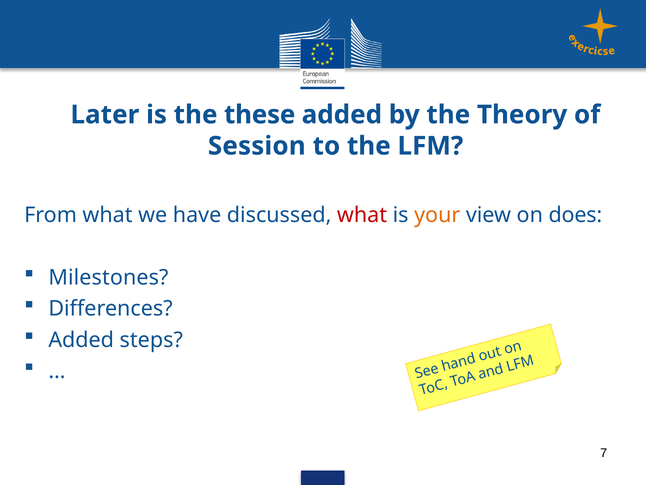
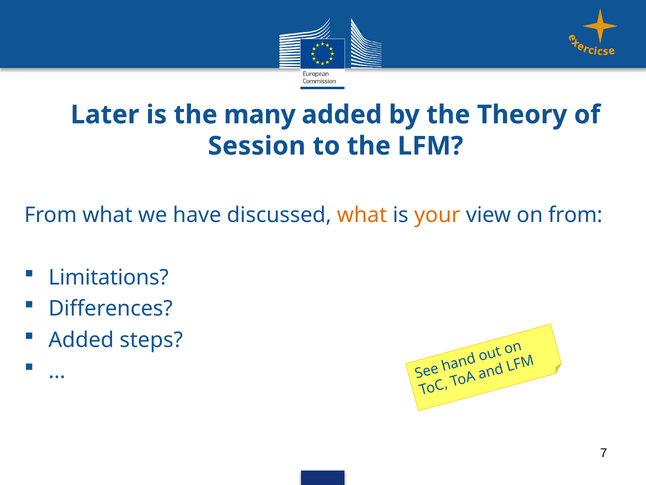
these: these -> many
what at (362, 215) colour: red -> orange
on does: does -> from
Milestones: Milestones -> Limitations
